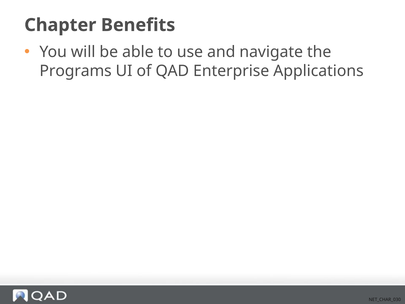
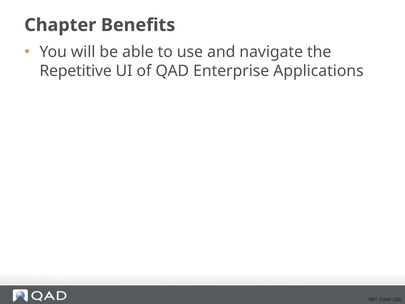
Programs: Programs -> Repetitive
